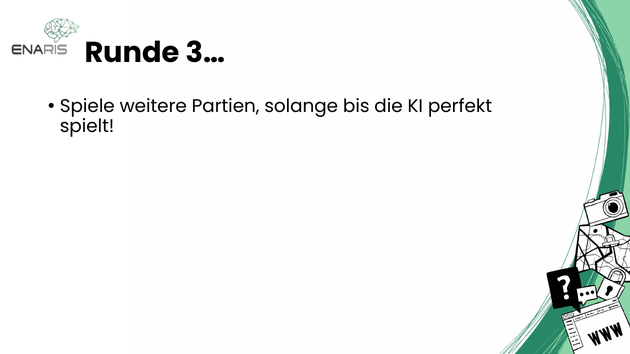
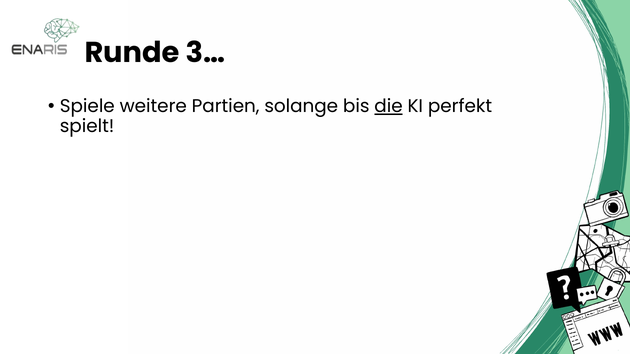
die underline: none -> present
